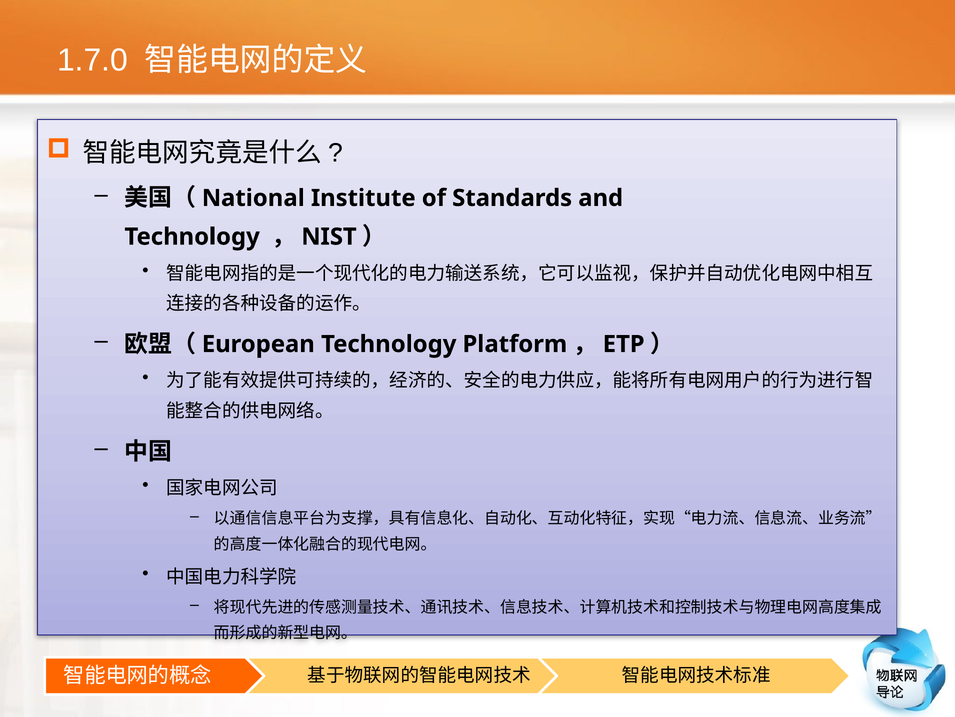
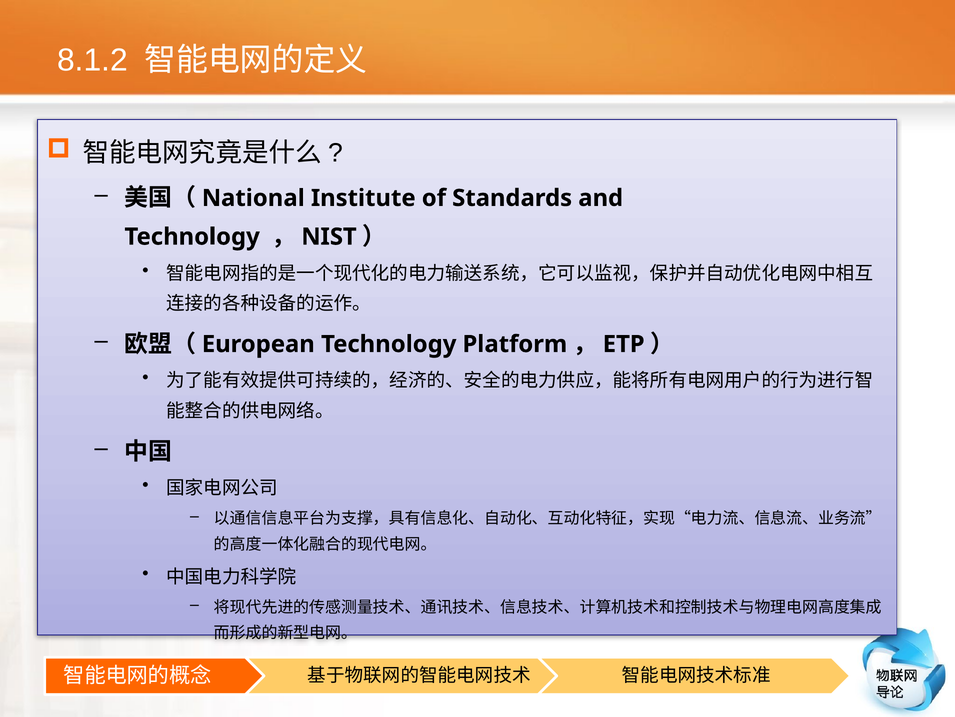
1.7.0: 1.7.0 -> 8.1.2
